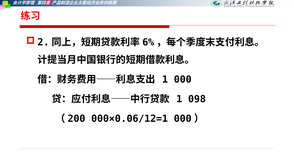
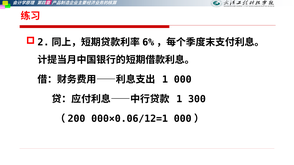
098: 098 -> 300
